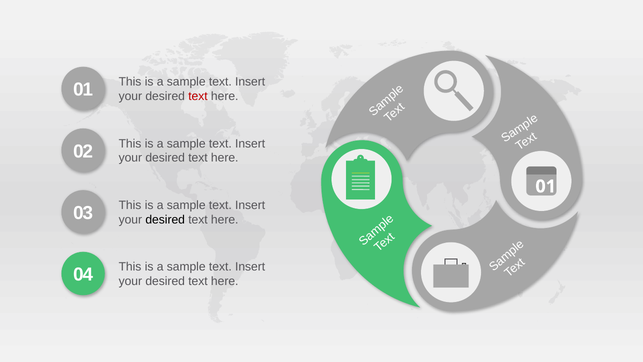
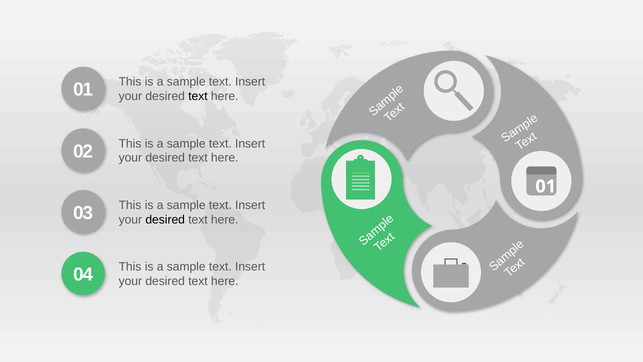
text at (198, 96) colour: red -> black
